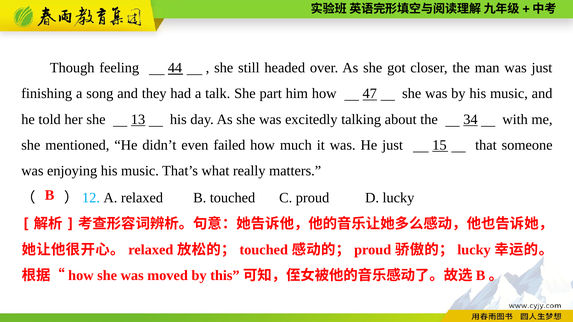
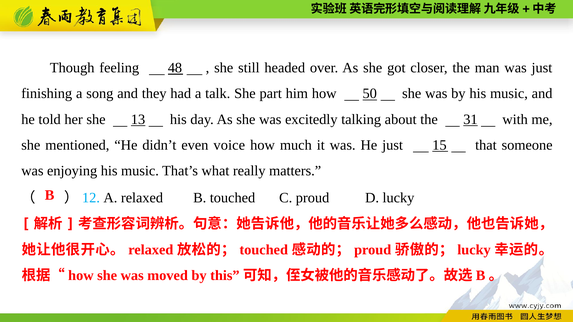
44: 44 -> 48
47: 47 -> 50
34: 34 -> 31
failed: failed -> voice
